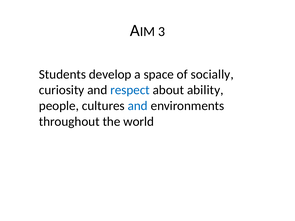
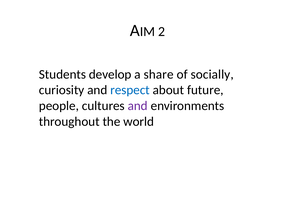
3: 3 -> 2
space: space -> share
ability: ability -> future
and at (138, 106) colour: blue -> purple
